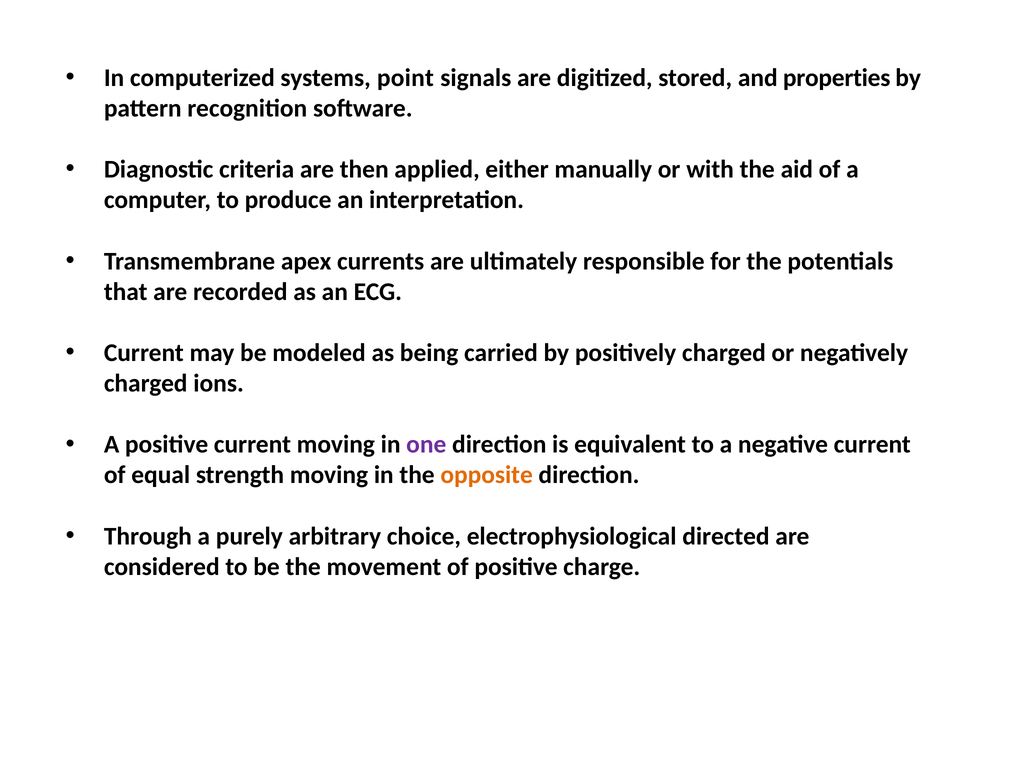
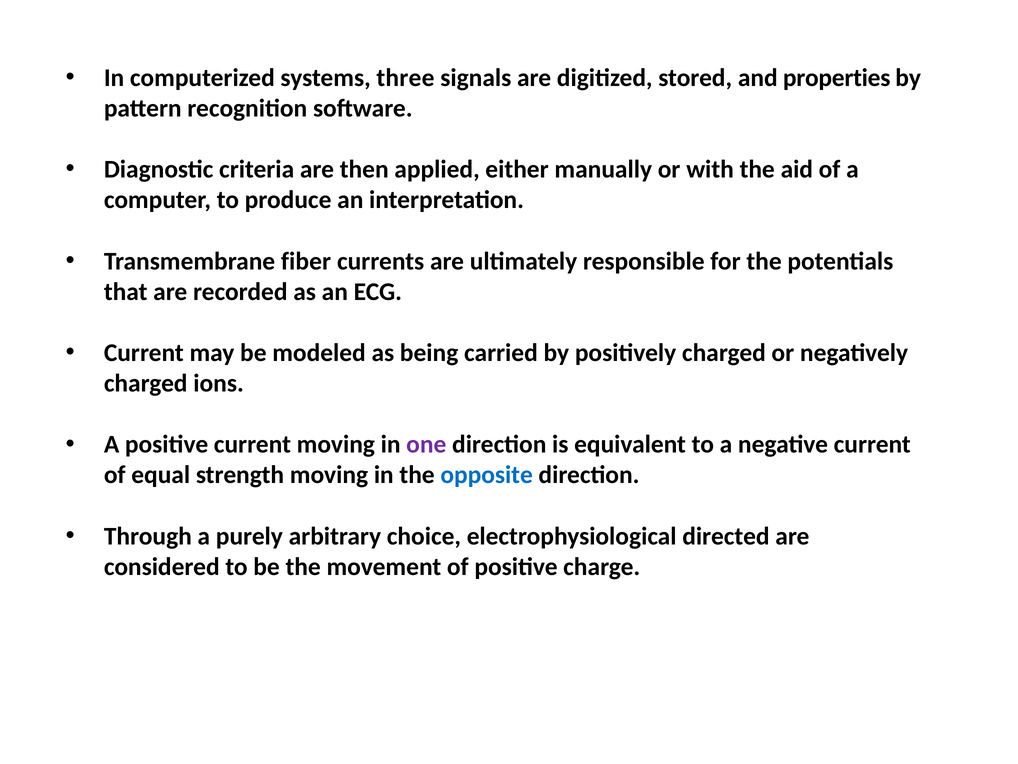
point: point -> three
apex: apex -> fiber
opposite colour: orange -> blue
